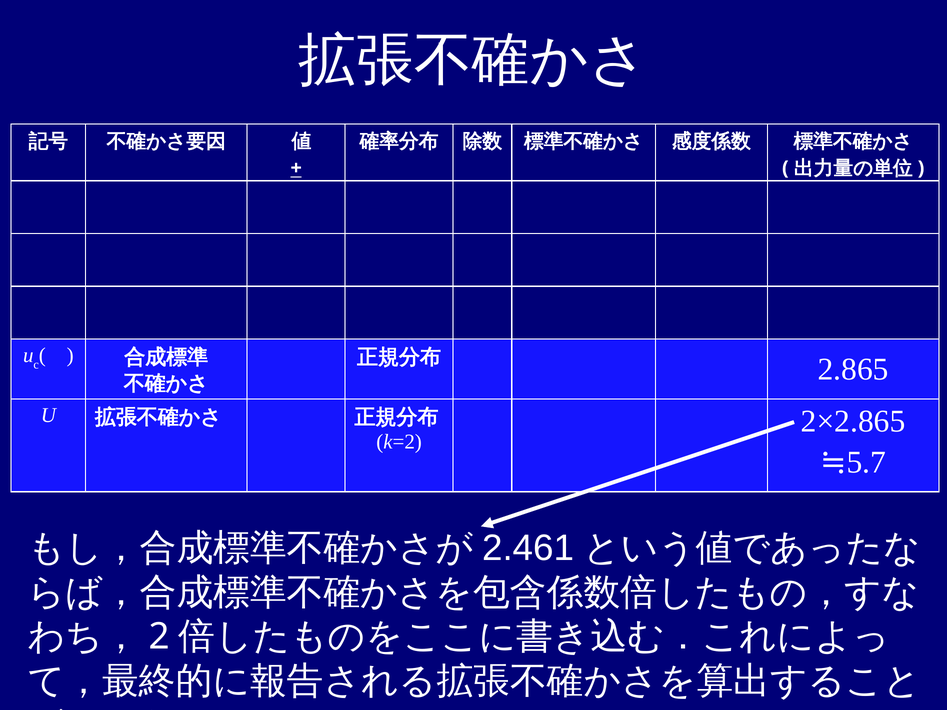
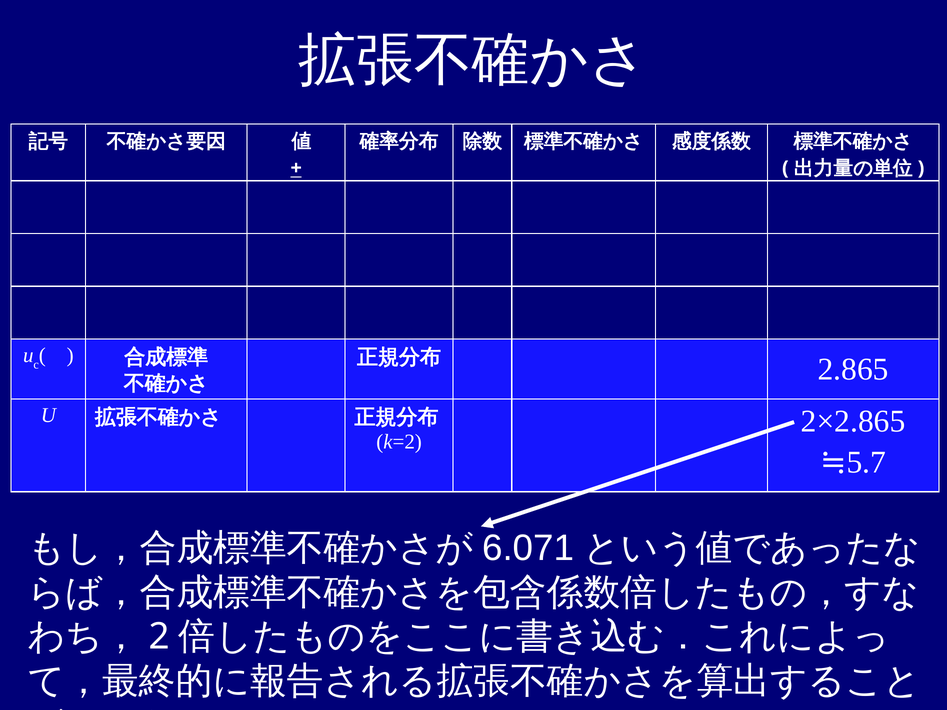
2.461: 2.461 -> 6.071
